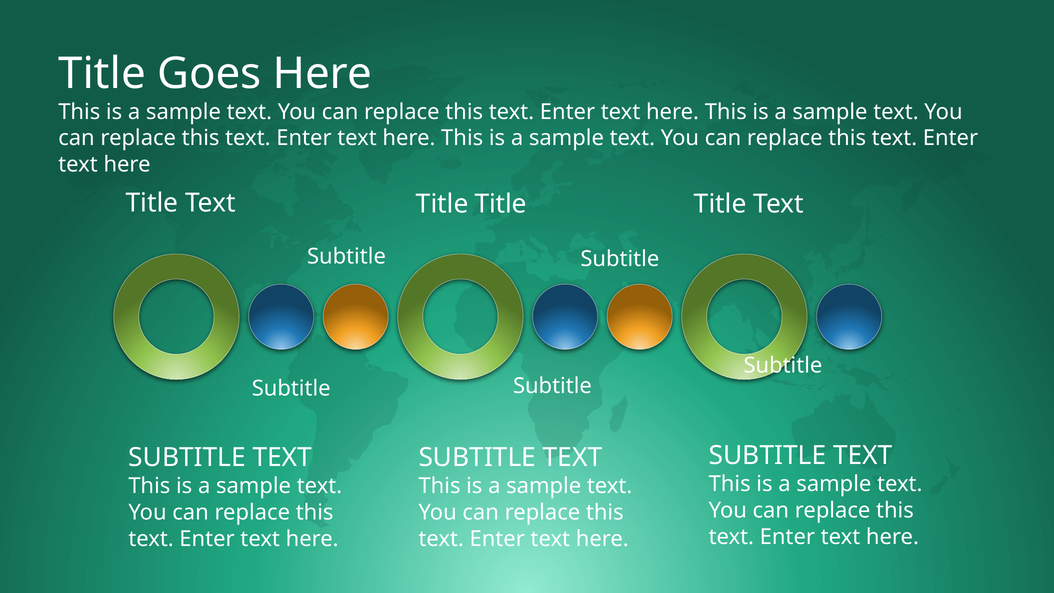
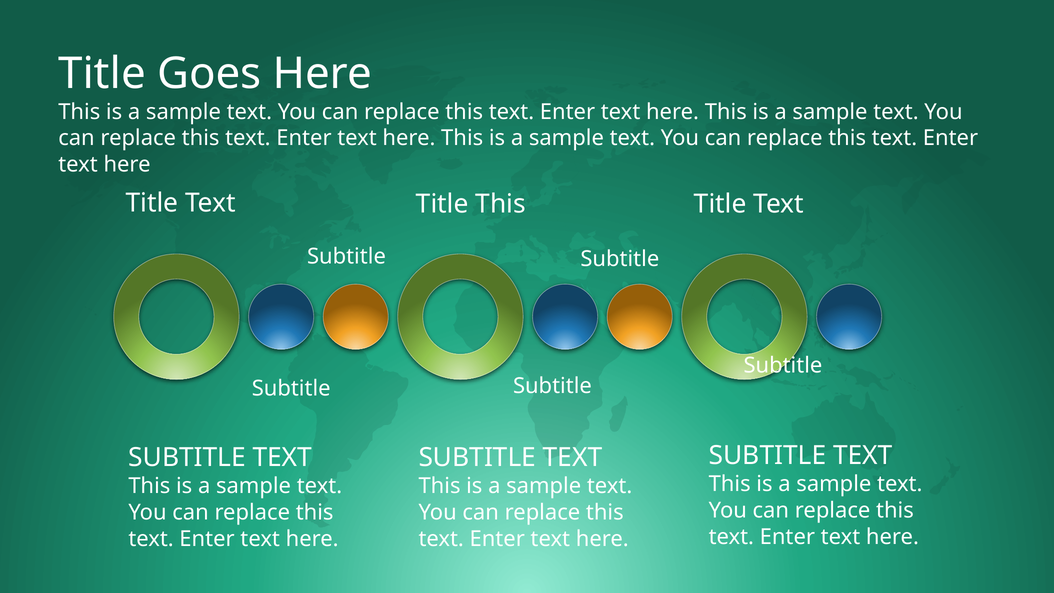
Title Title: Title -> This
